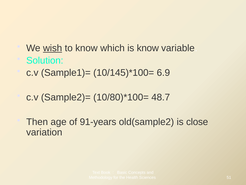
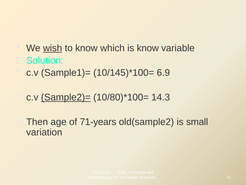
Sample2)= underline: none -> present
48.7: 48.7 -> 14.3
91-years: 91-years -> 71-years
close: close -> small
